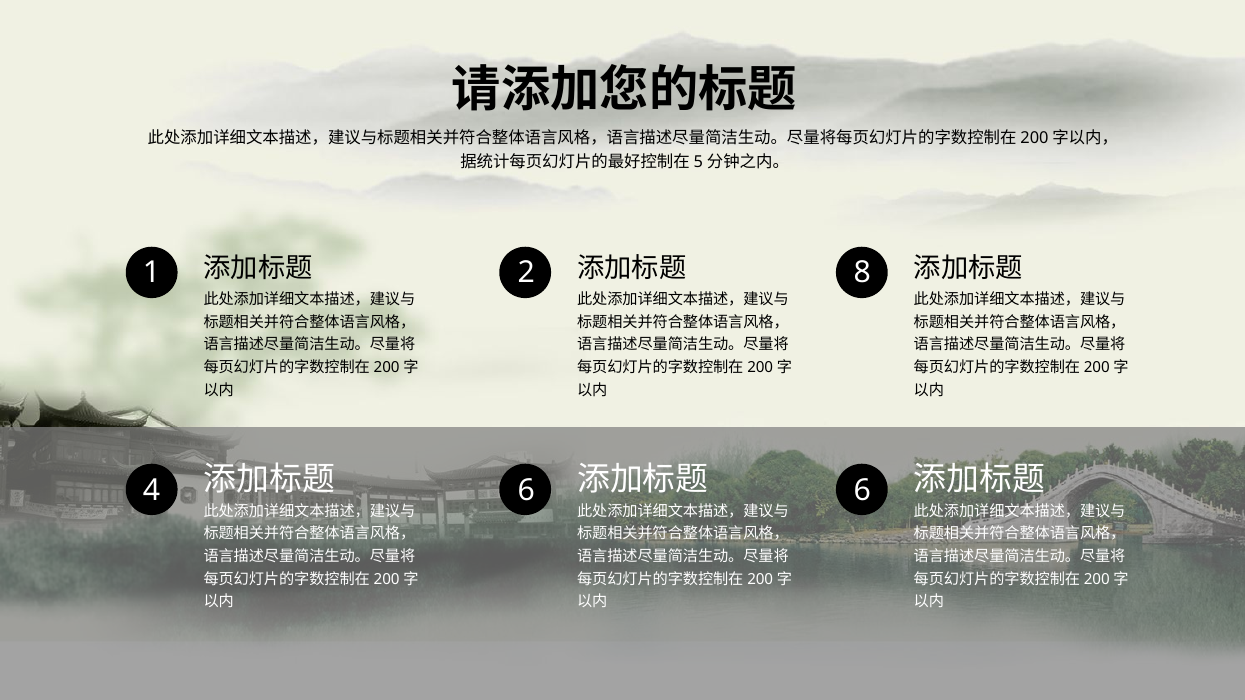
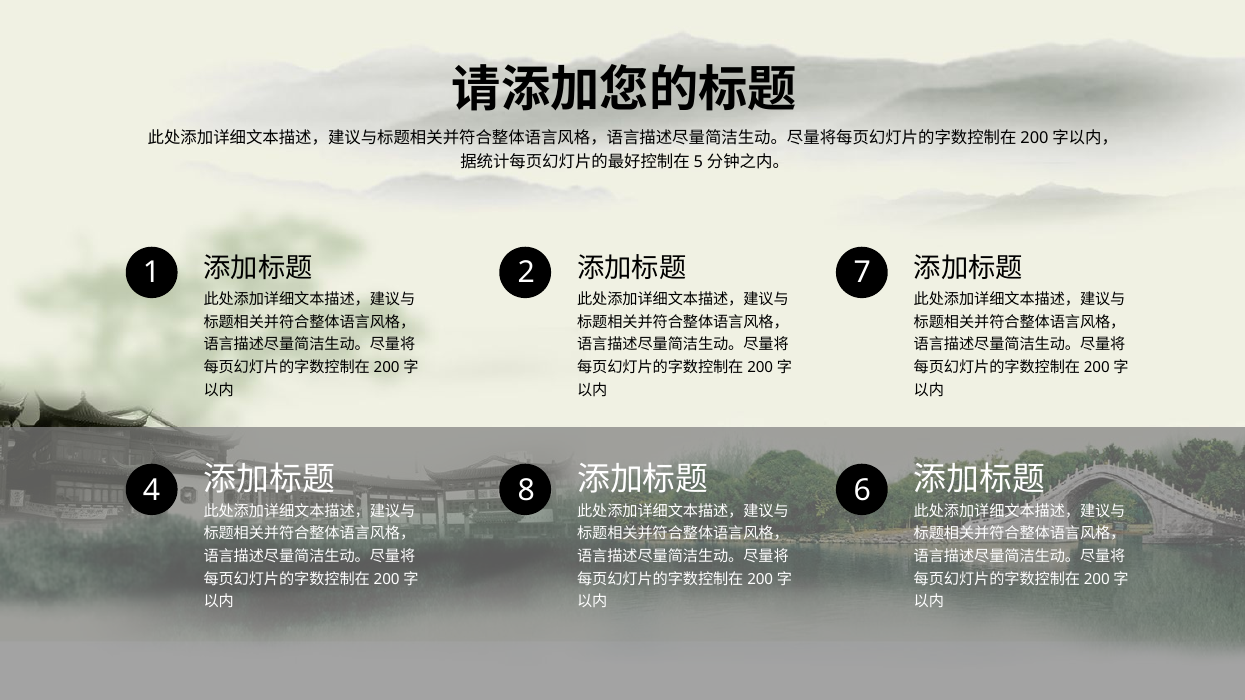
8: 8 -> 7
4 6: 6 -> 8
